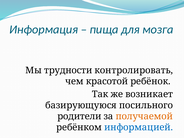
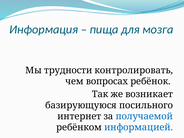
красотой: красотой -> вопросах
родители: родители -> интернет
получаемой colour: orange -> blue
